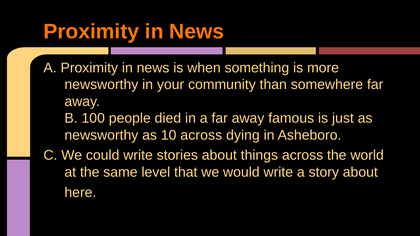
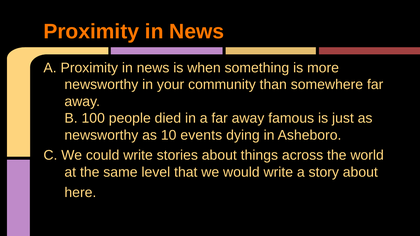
10 across: across -> events
